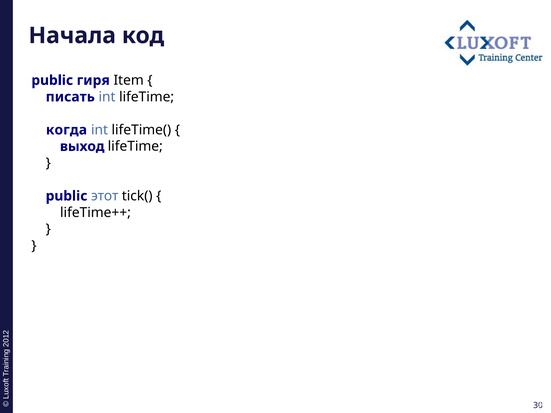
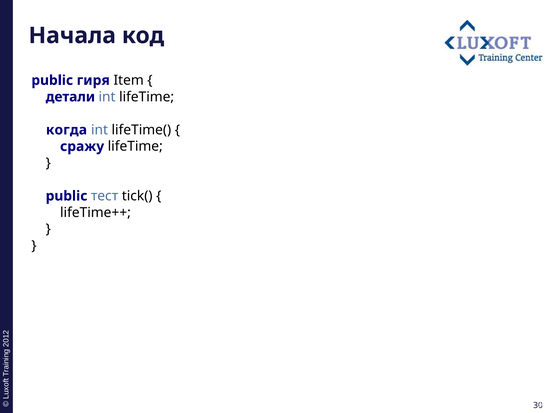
писать: писать -> детали
выход: выход -> сражу
этот: этот -> тест
